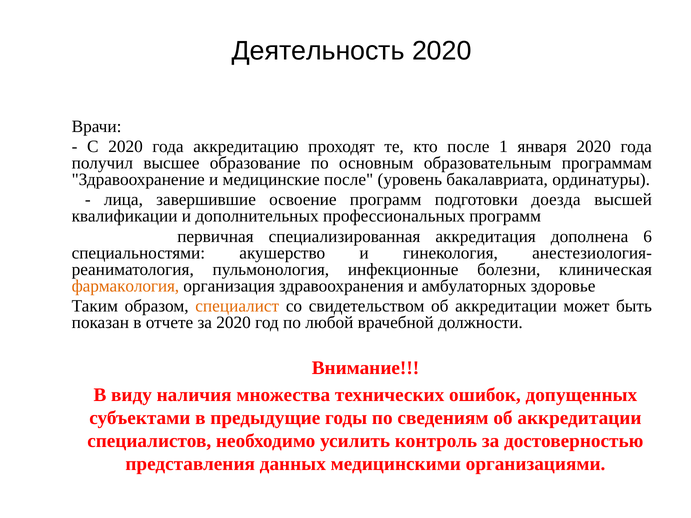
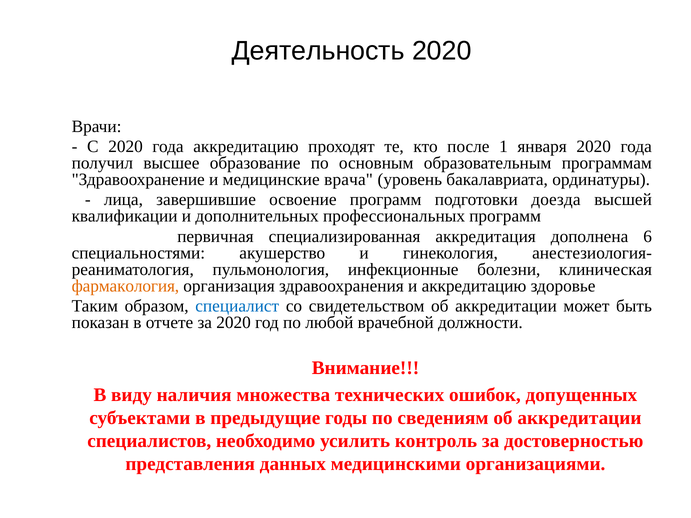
медицинские после: после -> врача
и амбулаторных: амбулаторных -> аккредитацию
специалист colour: orange -> blue
